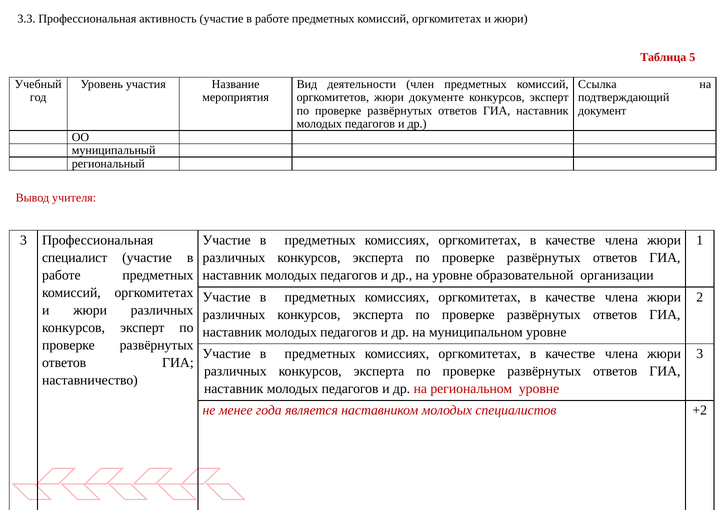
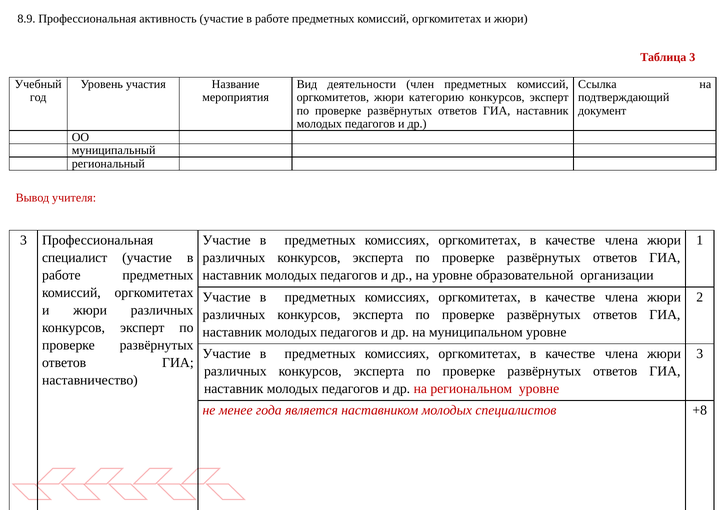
3.3: 3.3 -> 8.9
Таблица 5: 5 -> 3
документе: документе -> категорию
+2: +2 -> +8
